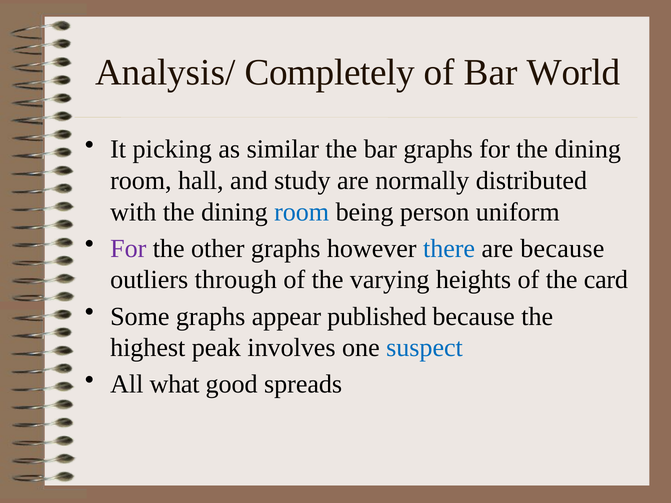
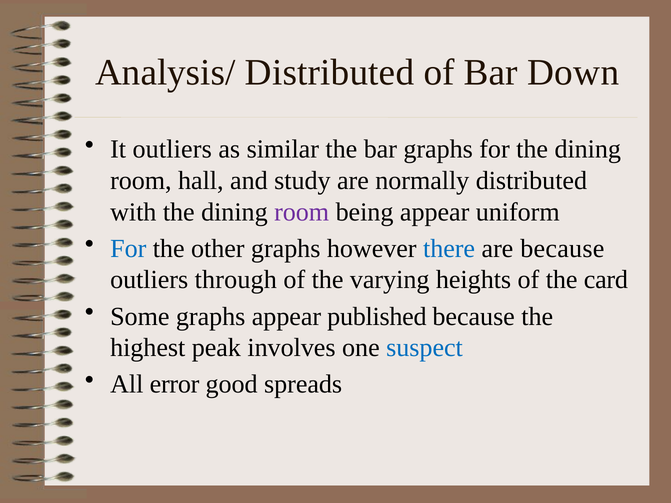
Analysis/ Completely: Completely -> Distributed
World: World -> Down
It picking: picking -> outliers
room at (302, 212) colour: blue -> purple
being person: person -> appear
For at (128, 249) colour: purple -> blue
what: what -> error
